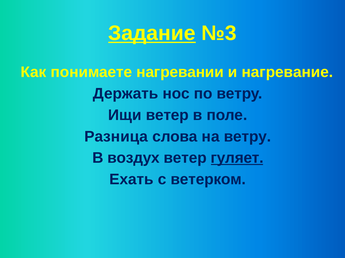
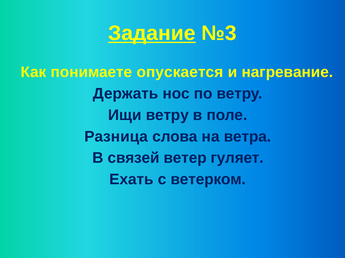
нагревании: нагревании -> опускается
Ищи ветер: ветер -> ветру
на ветру: ветру -> ветра
воздух: воздух -> связей
гуляет underline: present -> none
